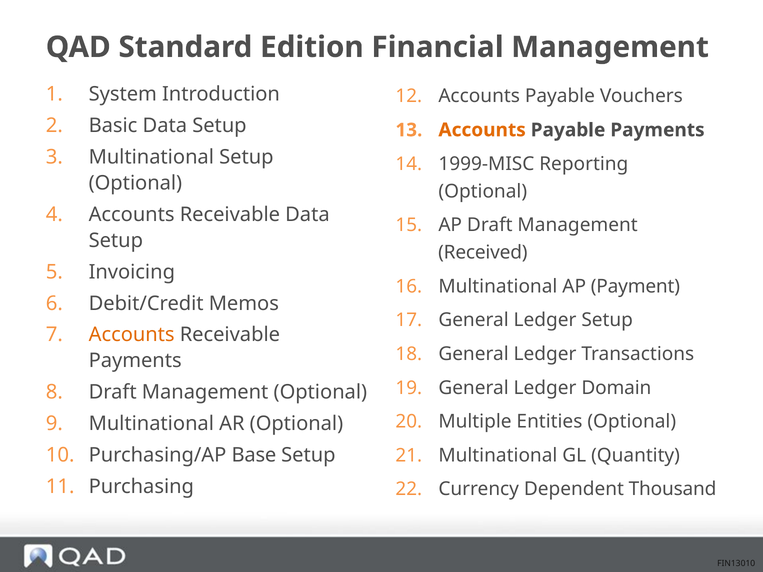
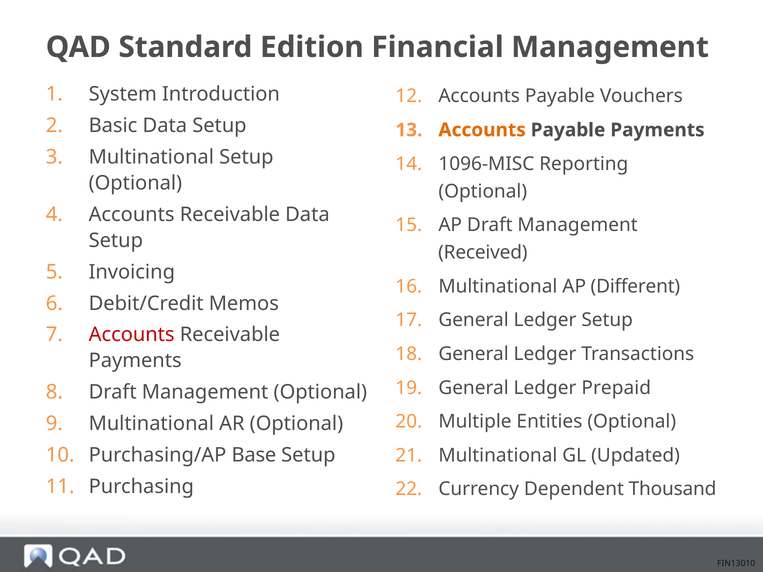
1999-MISC: 1999-MISC -> 1096-MISC
Payment: Payment -> Different
Accounts at (132, 335) colour: orange -> red
Domain: Domain -> Prepaid
Quantity: Quantity -> Updated
